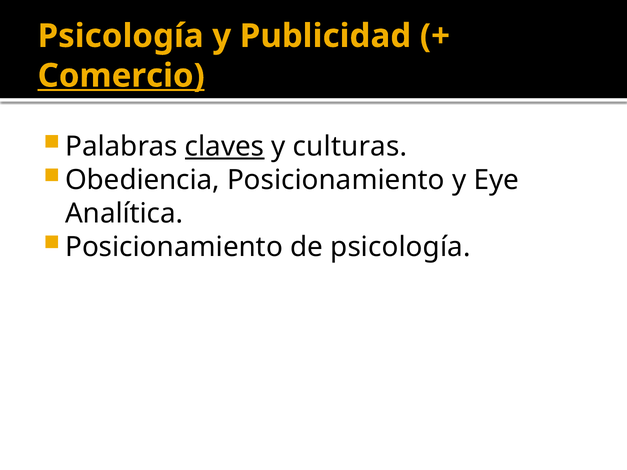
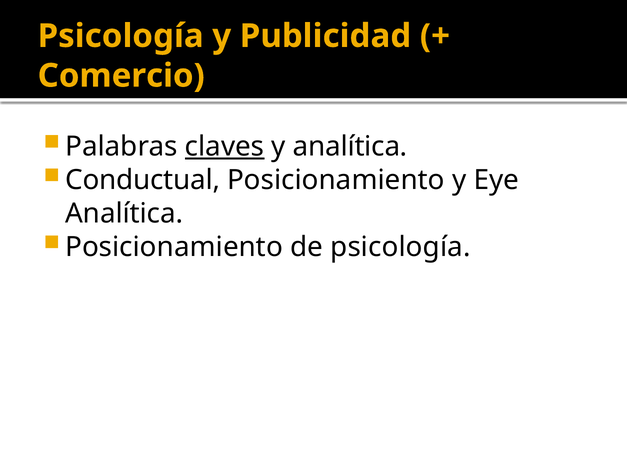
Comercio underline: present -> none
y culturas: culturas -> analítica
Obediencia: Obediencia -> Conductual
